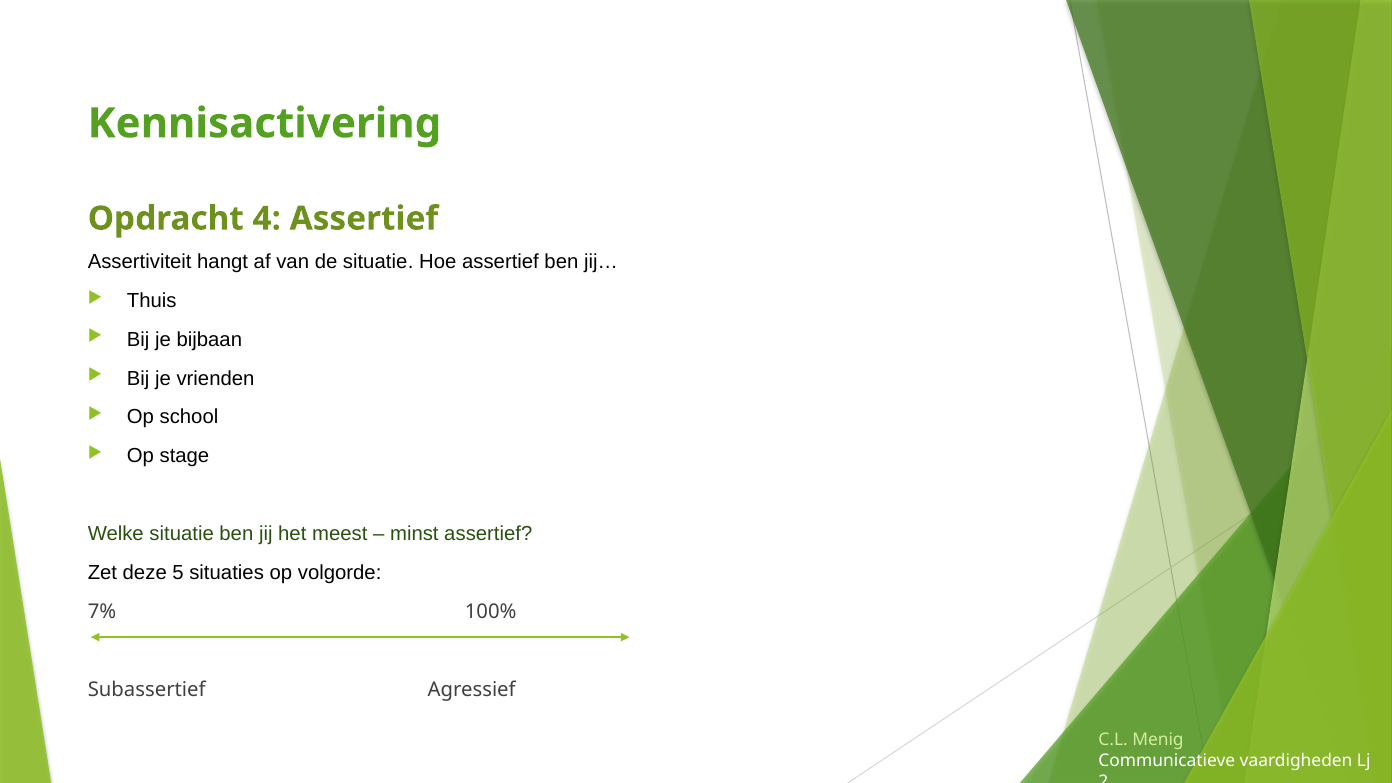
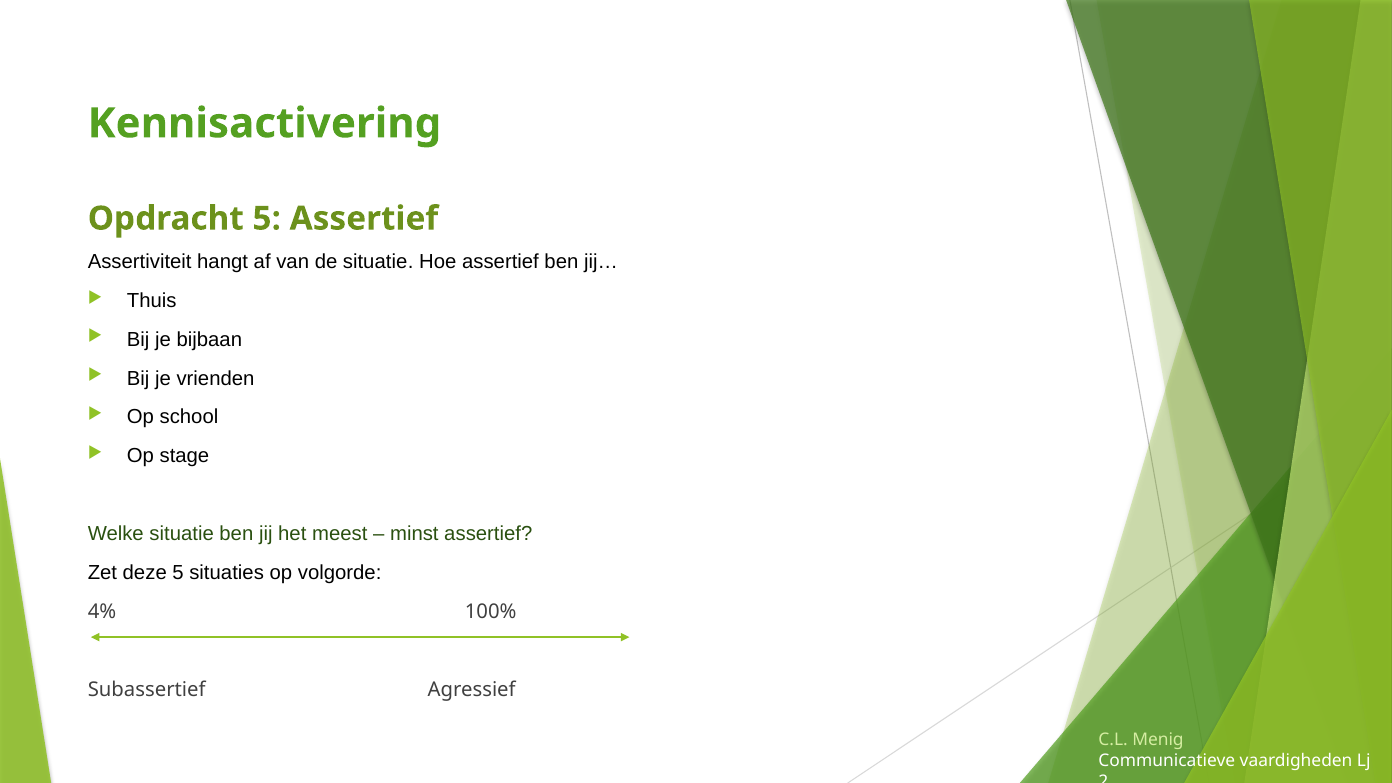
Opdracht 4: 4 -> 5
7%: 7% -> 4%
